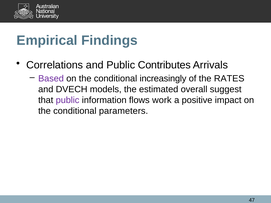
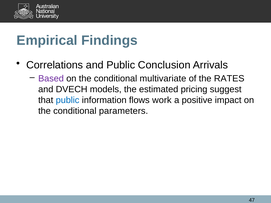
Contributes: Contributes -> Conclusion
increasingly: increasingly -> multivariate
overall: overall -> pricing
public at (68, 100) colour: purple -> blue
